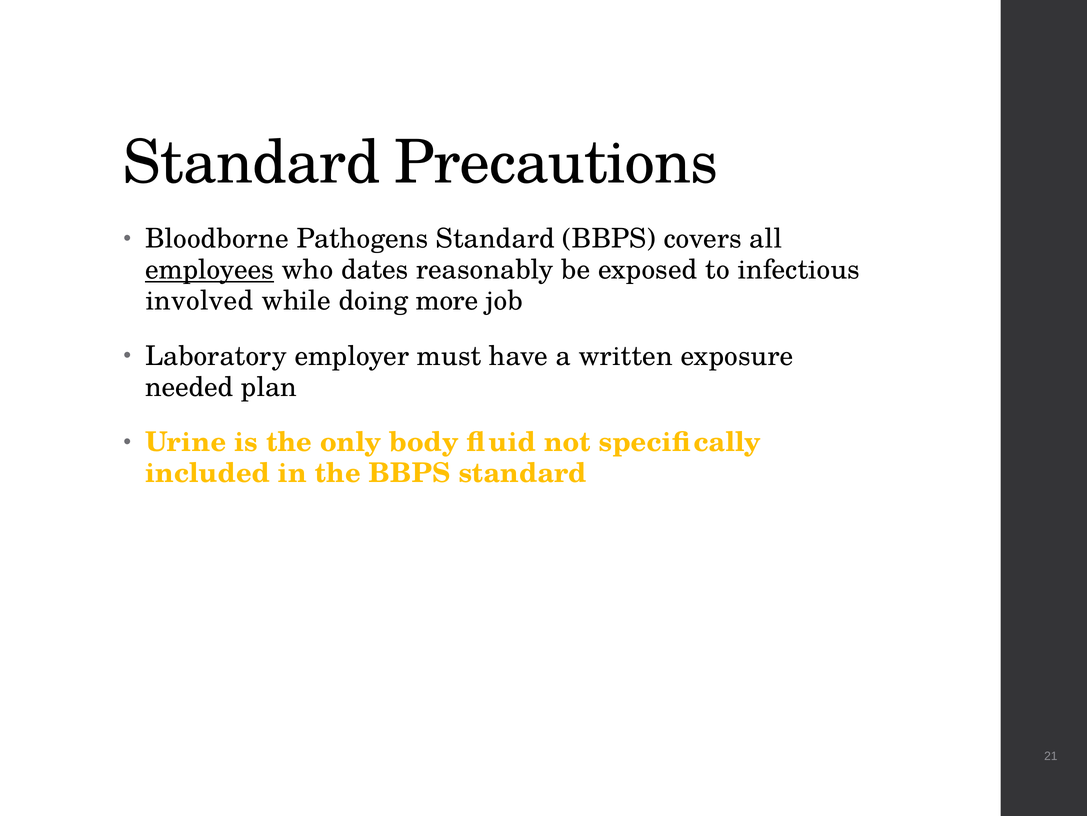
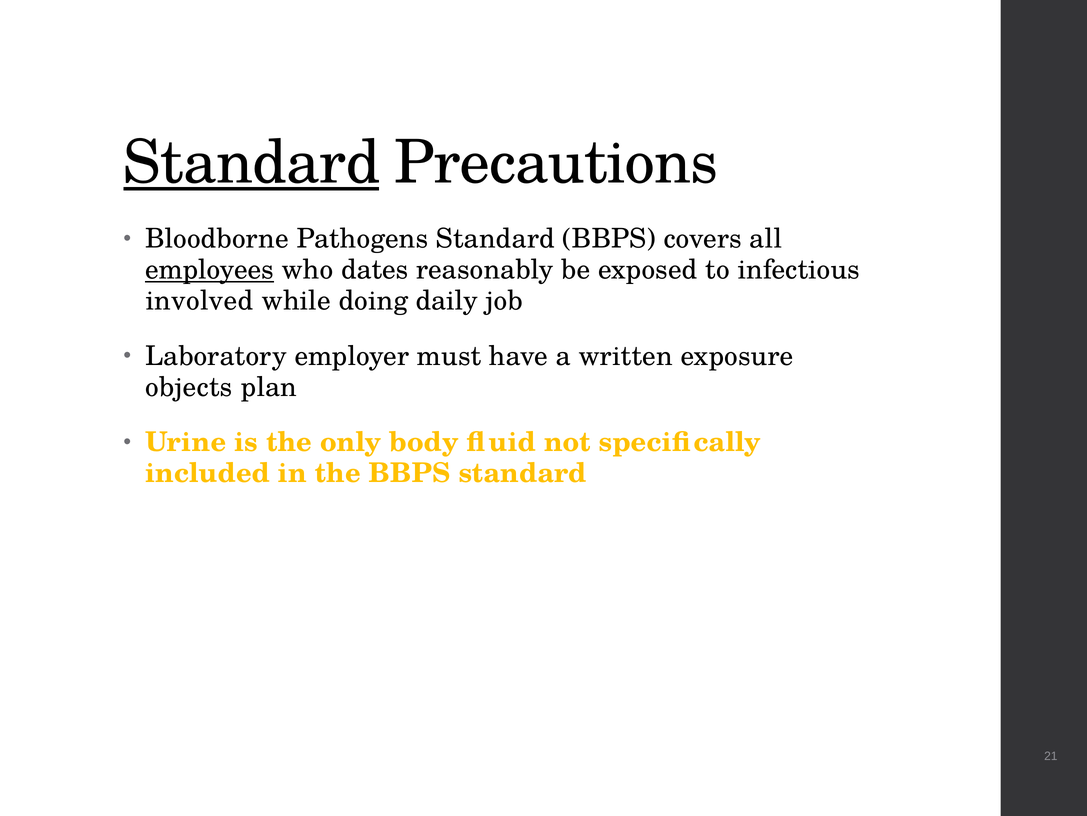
Standard at (252, 163) underline: none -> present
more: more -> daily
needed: needed -> objects
